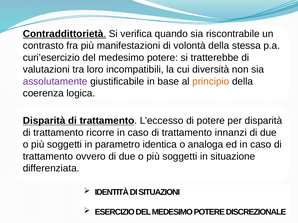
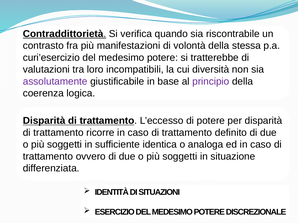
principio colour: orange -> purple
innanzi: innanzi -> definito
parametro: parametro -> sufficiente
